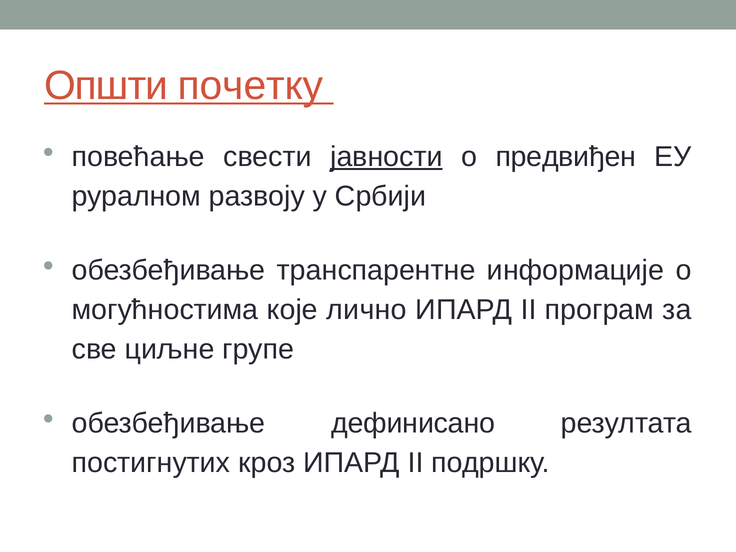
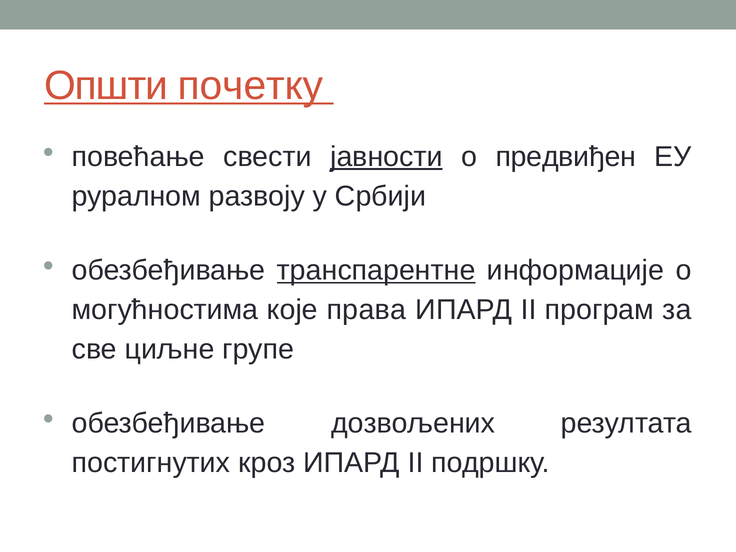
транспарентне underline: none -> present
лично: лично -> права
дефинисано: дефинисано -> дозвољених
